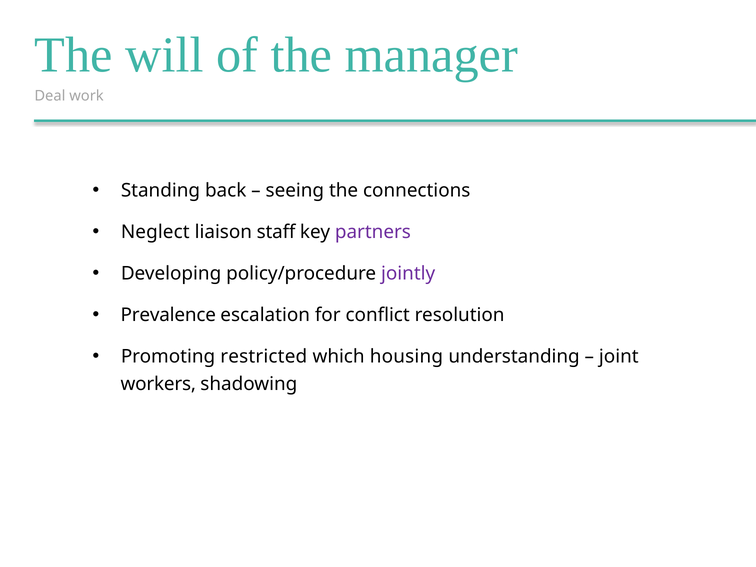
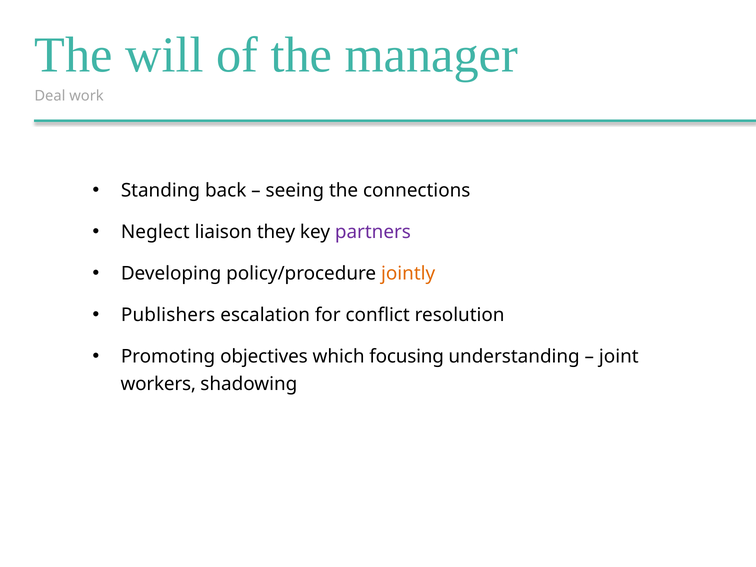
staff: staff -> they
jointly colour: purple -> orange
Prevalence: Prevalence -> Publishers
restricted: restricted -> objectives
housing: housing -> focusing
